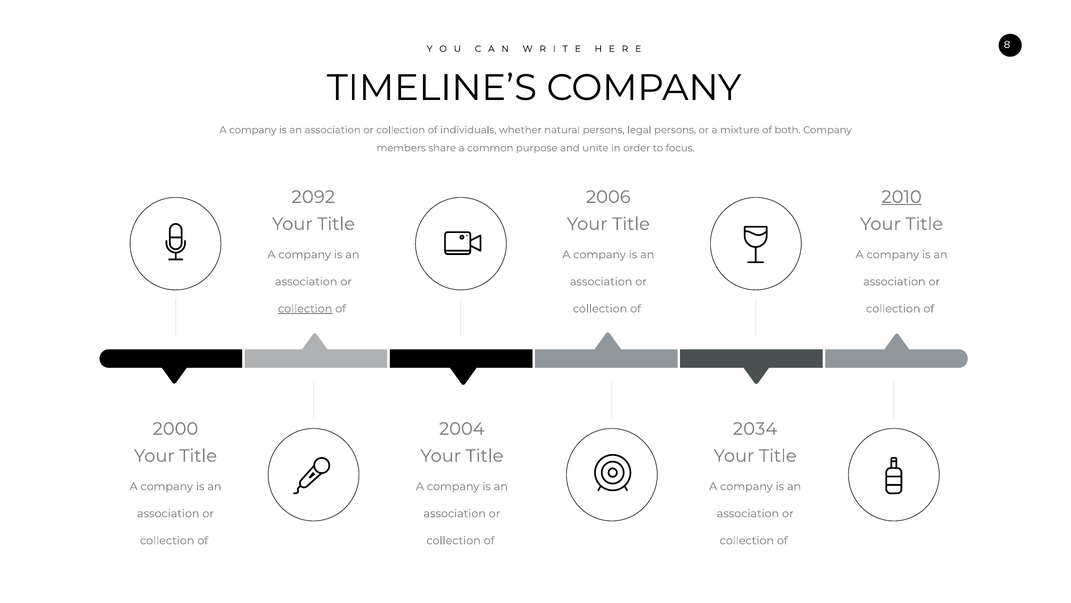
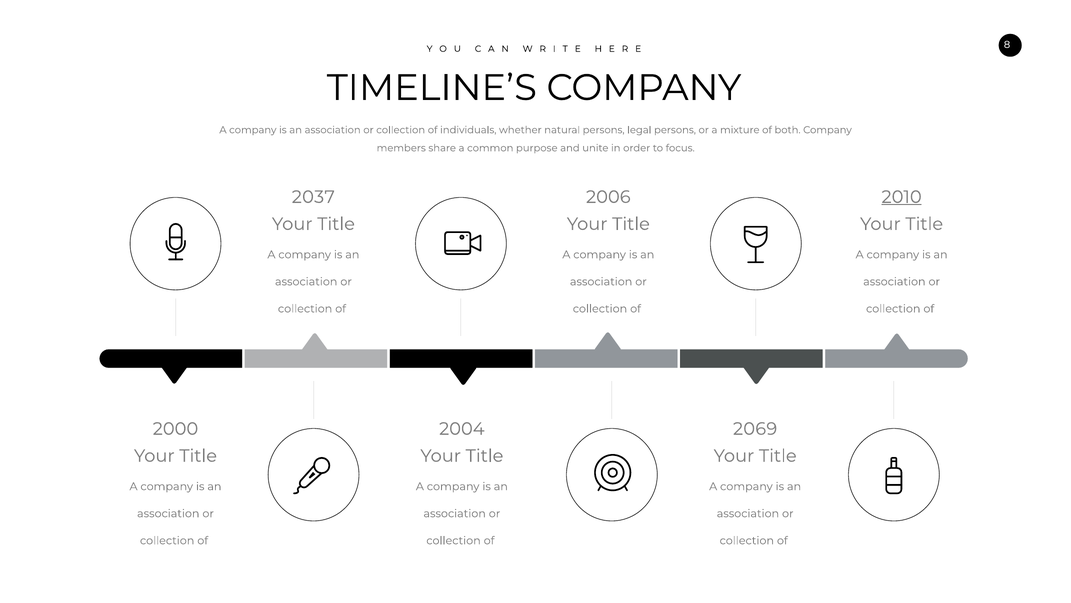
2092: 2092 -> 2037
collection at (305, 309) underline: present -> none
2034: 2034 -> 2069
